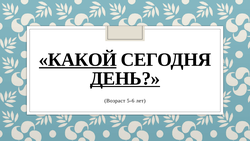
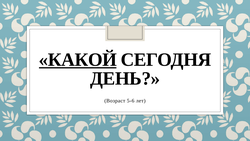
ДЕНЬ underline: present -> none
